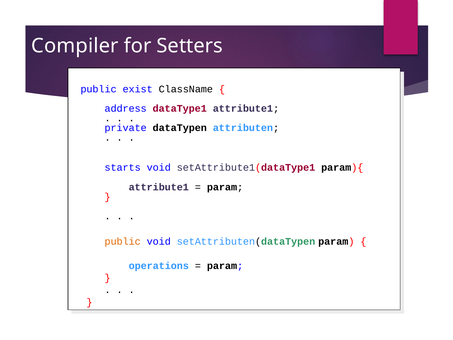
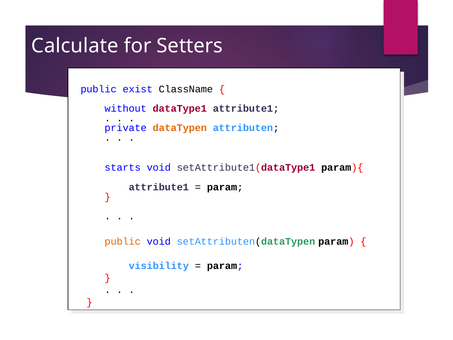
Compiler: Compiler -> Calculate
address: address -> without
dataTypen colour: black -> orange
operations: operations -> visibility
